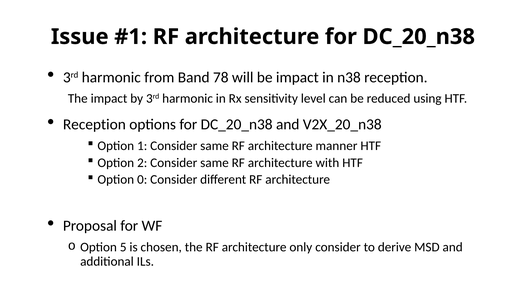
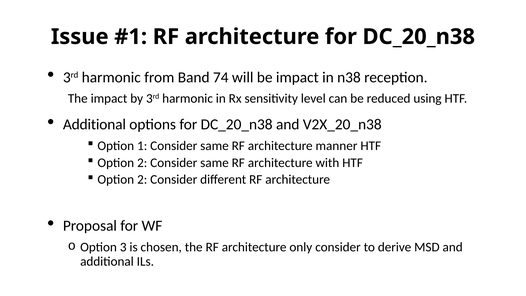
78: 78 -> 74
Reception at (94, 124): Reception -> Additional
0 at (142, 180): 0 -> 2
5: 5 -> 3
